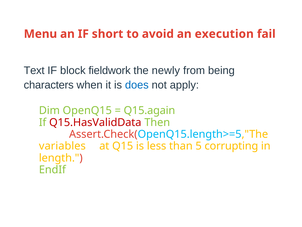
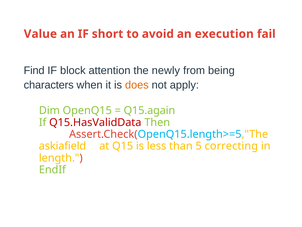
Menu: Menu -> Value
Text: Text -> Find
fieldwork: fieldwork -> attention
does colour: blue -> orange
variables: variables -> askiafield
corrupting: corrupting -> correcting
